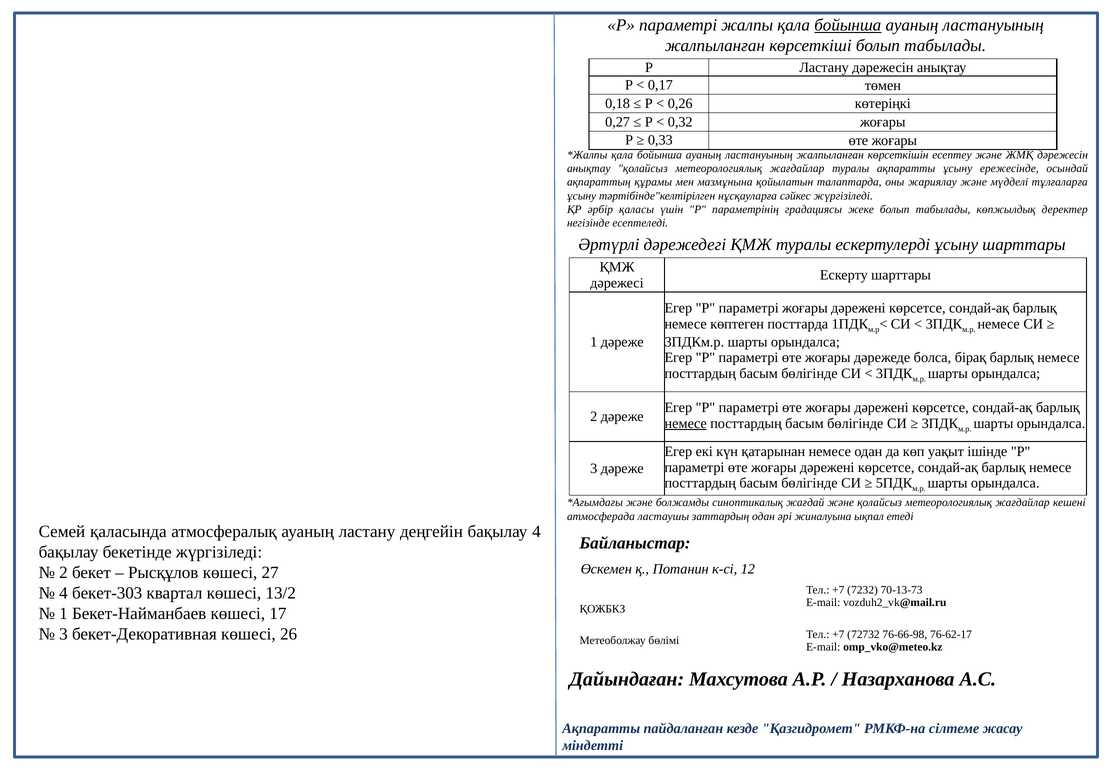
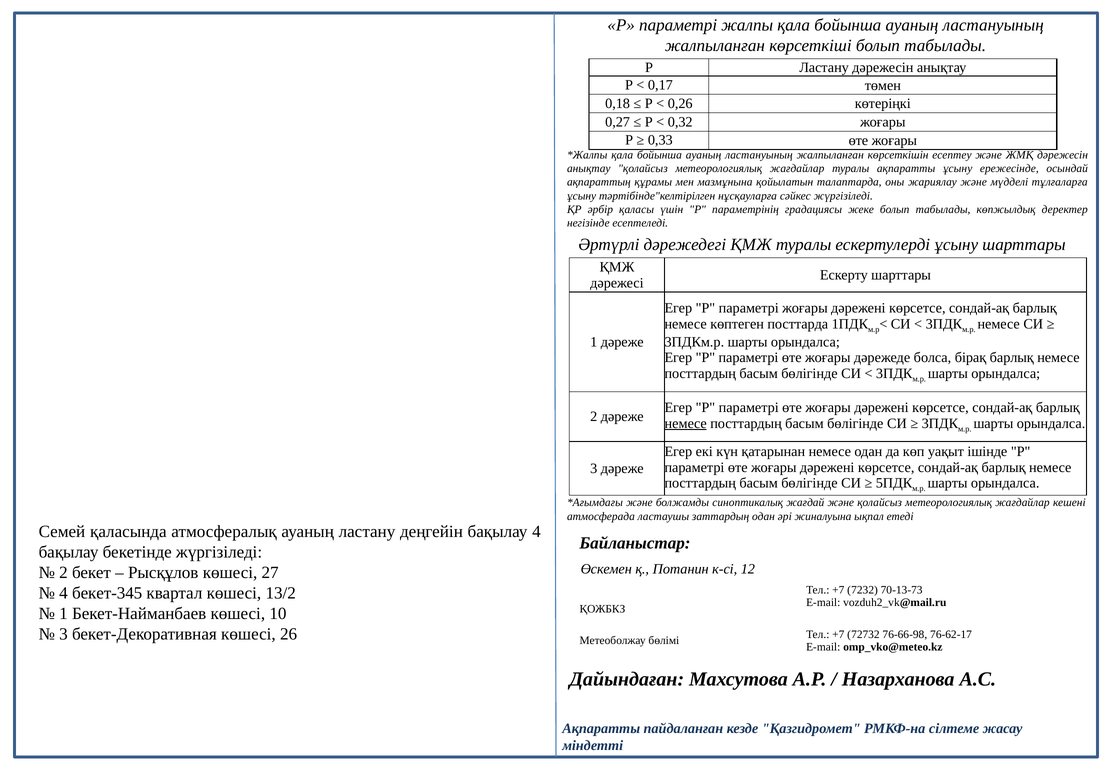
бойынша at (848, 25) underline: present -> none
бекет-303: бекет-303 -> бекет-345
17: 17 -> 10
